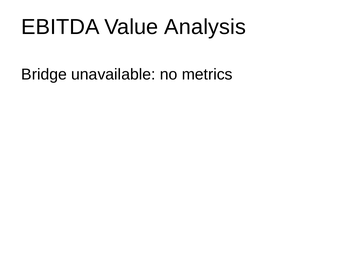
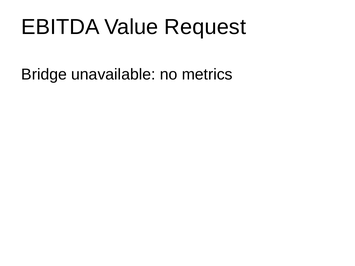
Analysis: Analysis -> Request
